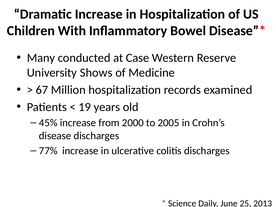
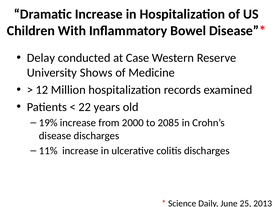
Many: Many -> Delay
67: 67 -> 12
19: 19 -> 22
45%: 45% -> 19%
2005: 2005 -> 2085
77%: 77% -> 11%
